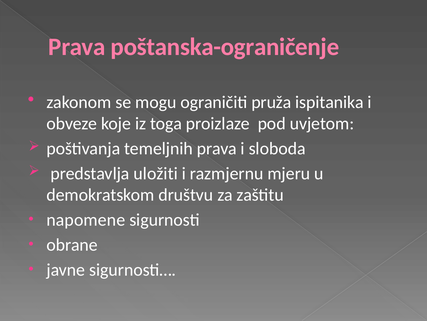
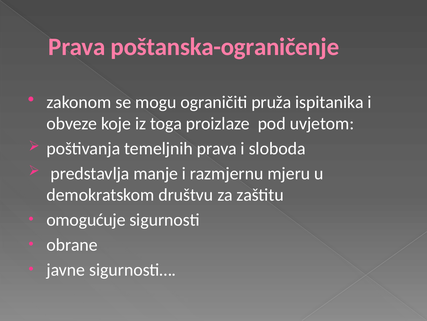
uložiti: uložiti -> manje
napomene: napomene -> omogućuje
